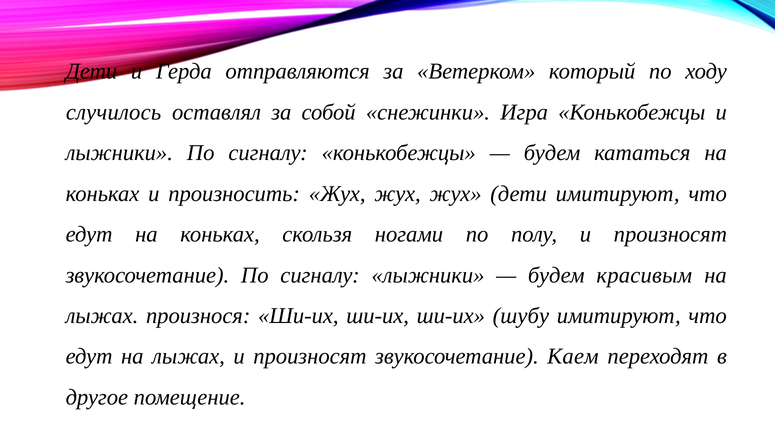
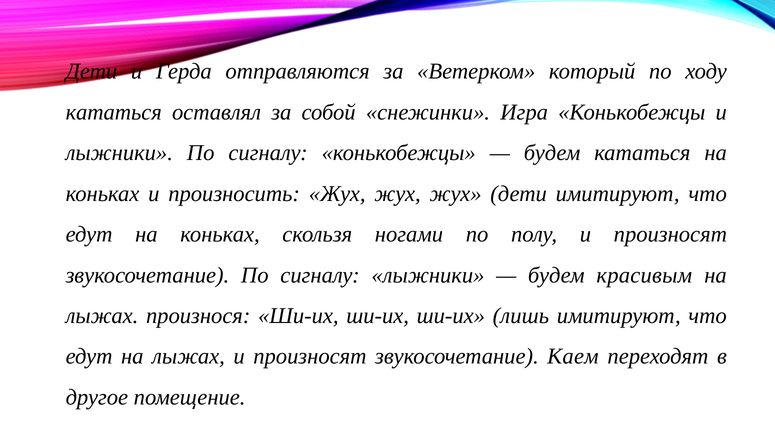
случилось at (114, 112): случилось -> кататься
шубу: шубу -> лишь
